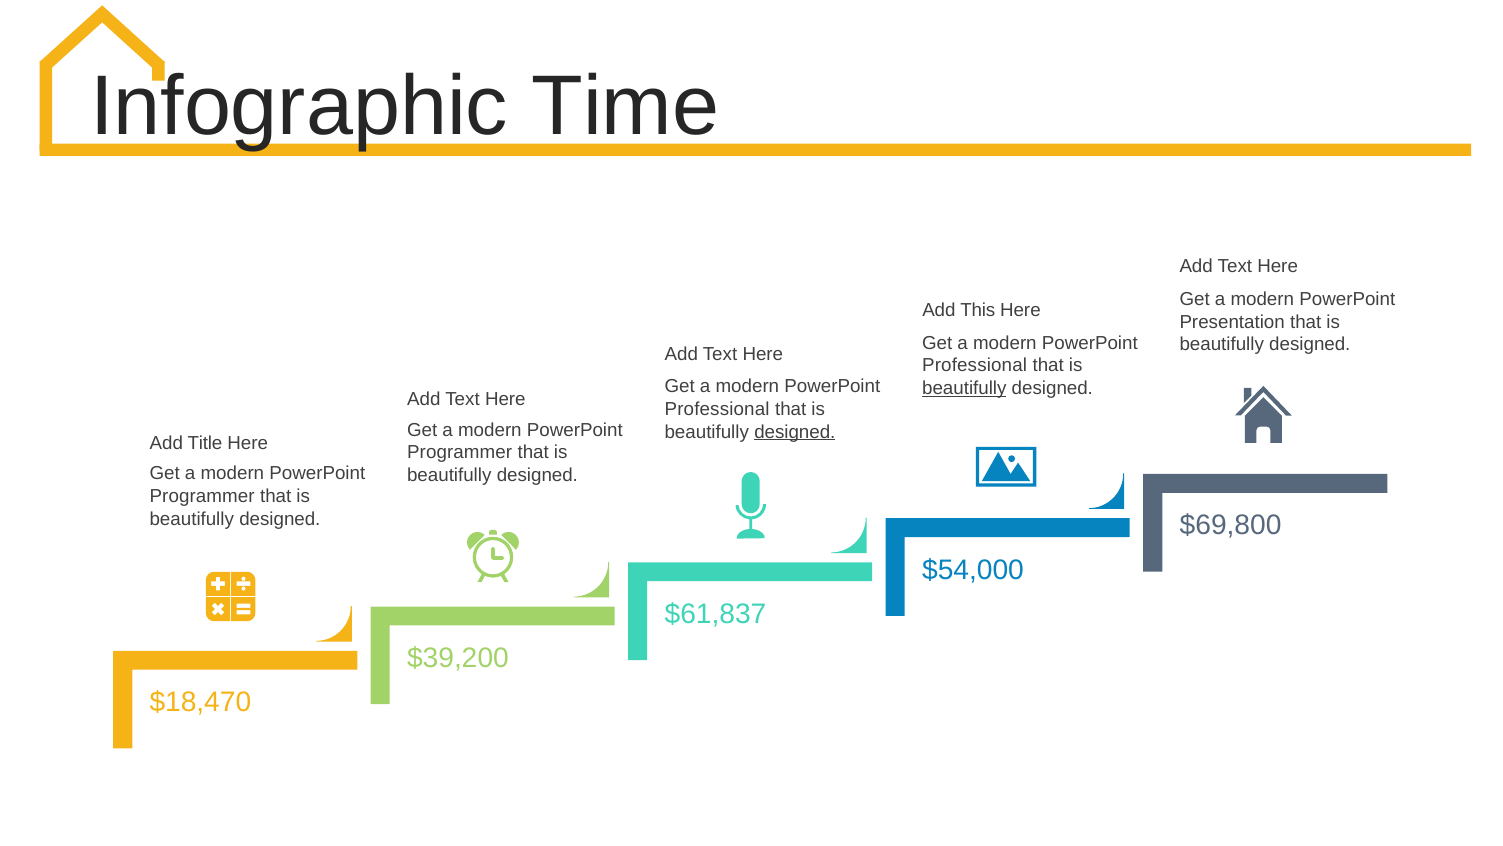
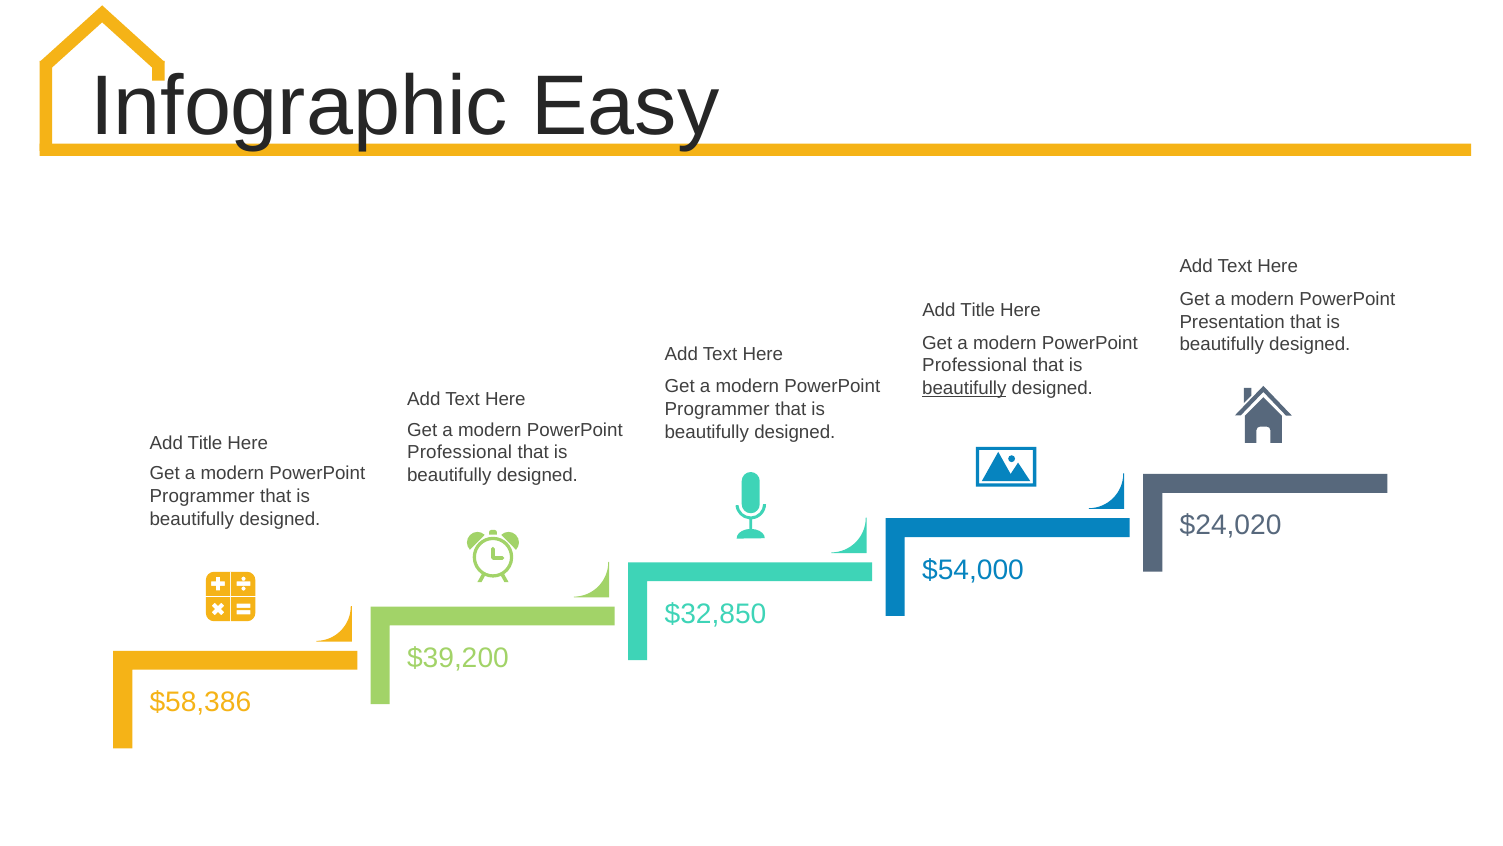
Time: Time -> Easy
This at (978, 310): This -> Title
Professional at (717, 409): Professional -> Programmer
designed at (795, 432) underline: present -> none
Programmer at (460, 452): Programmer -> Professional
$69,800: $69,800 -> $24,020
$61,837: $61,837 -> $32,850
$18,470: $18,470 -> $58,386
